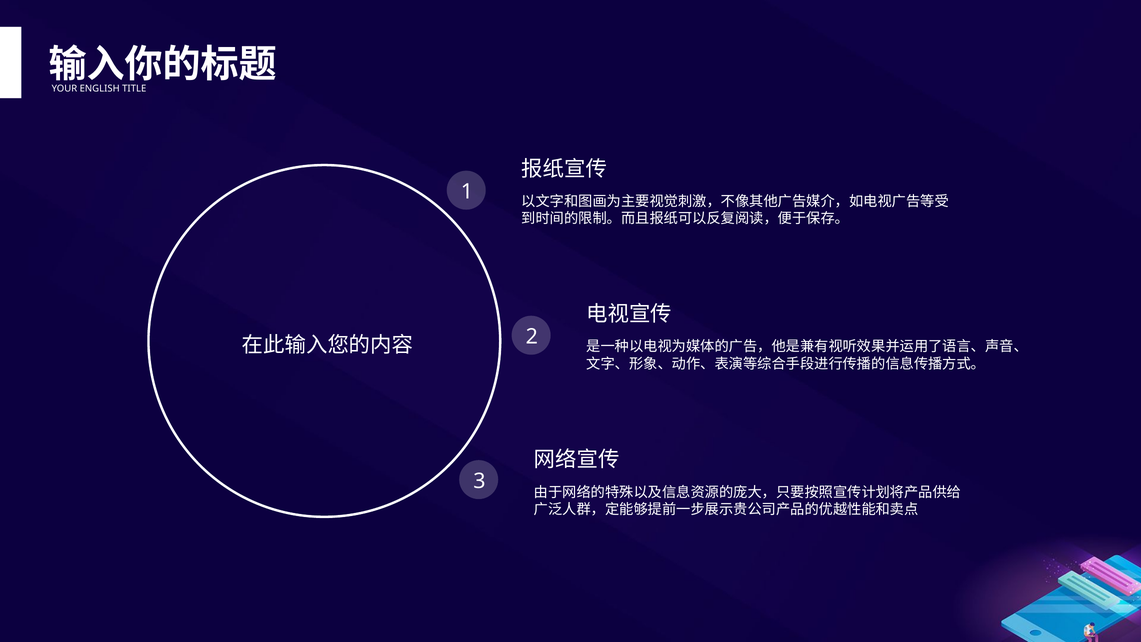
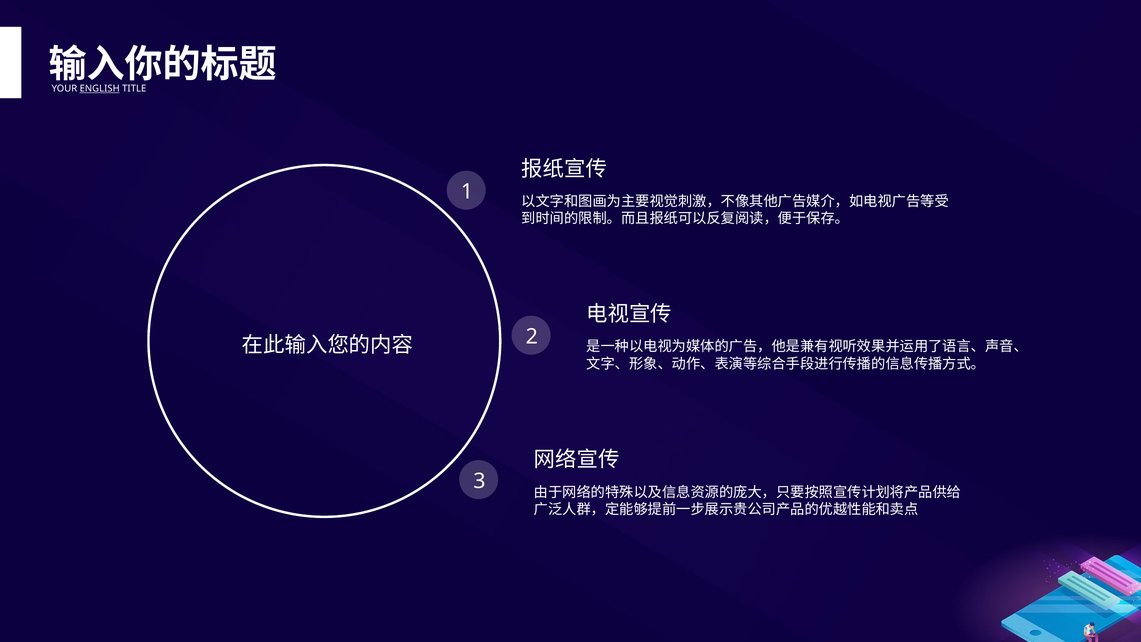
ENGLISH underline: none -> present
